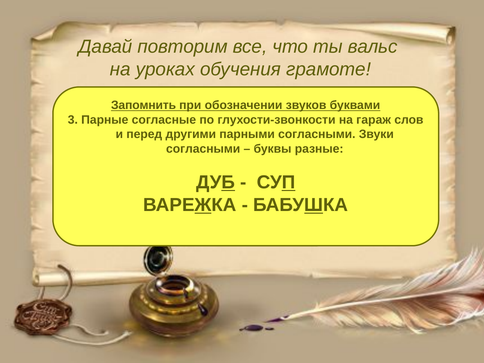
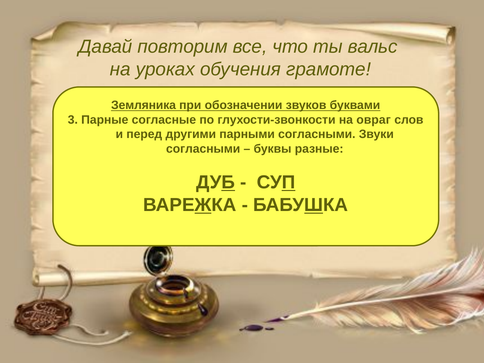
Запомнить: Запомнить -> Земляника
гараж: гараж -> овраг
